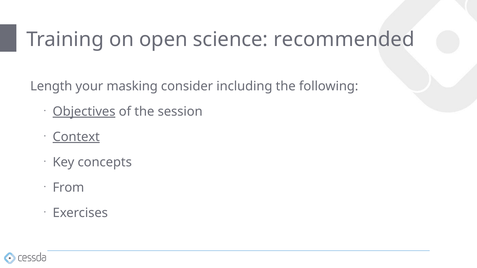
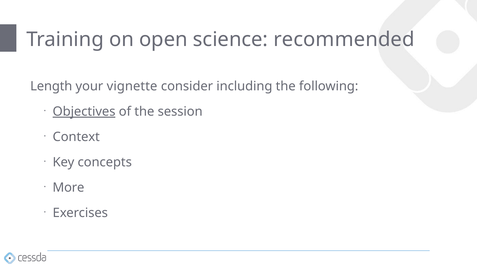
masking: masking -> vignette
Context underline: present -> none
From: From -> More
